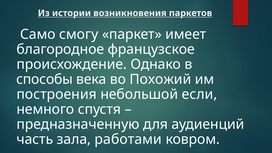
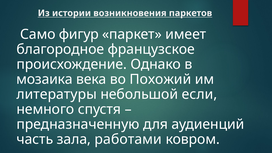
смогу: смогу -> фигур
способы: способы -> мозаика
построения: построения -> литературы
